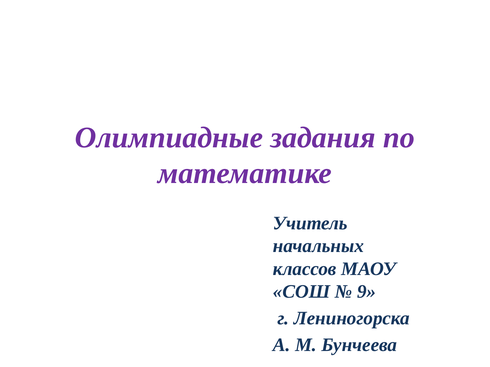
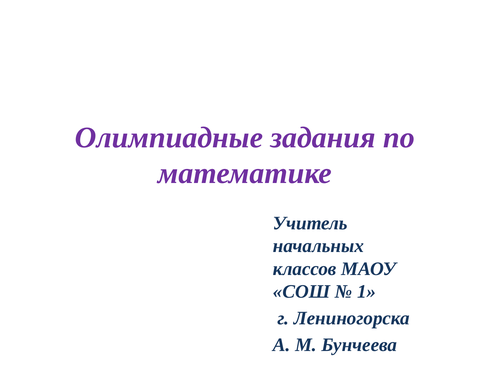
9: 9 -> 1
